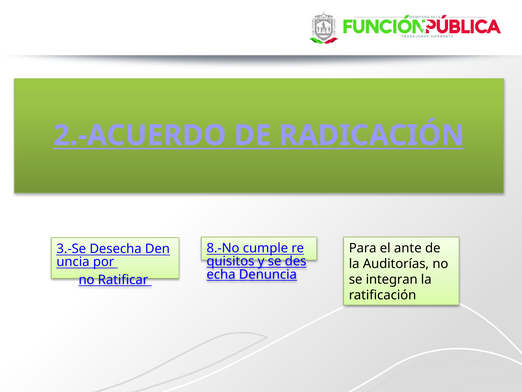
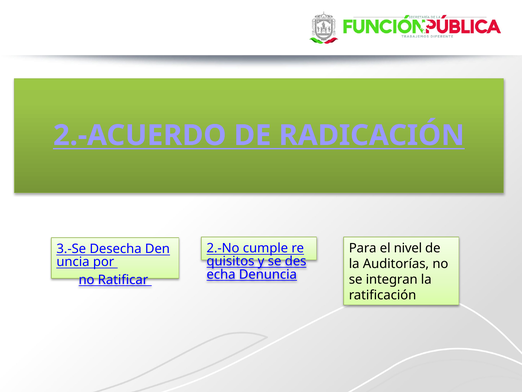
8.-No: 8.-No -> 2.-No
ante: ante -> nivel
